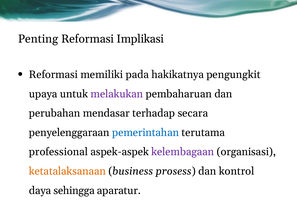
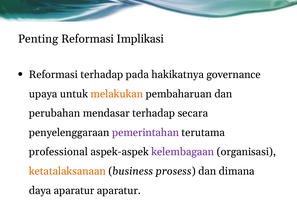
Reformasi memiliki: memiliki -> terhadap
pengungkit: pengungkit -> governance
melakukan colour: purple -> orange
pemerintahan colour: blue -> purple
kontrol: kontrol -> dimana
daya sehingga: sehingga -> aparatur
